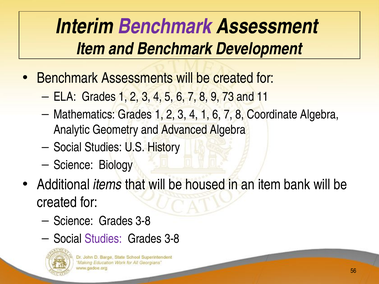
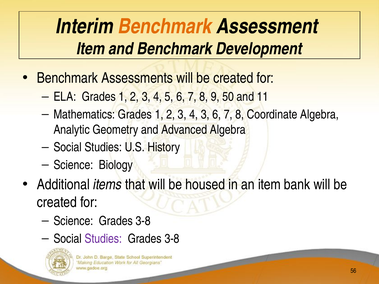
Benchmark at (165, 26) colour: purple -> orange
73: 73 -> 50
4 1: 1 -> 3
